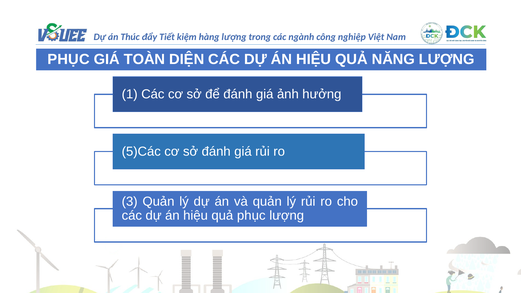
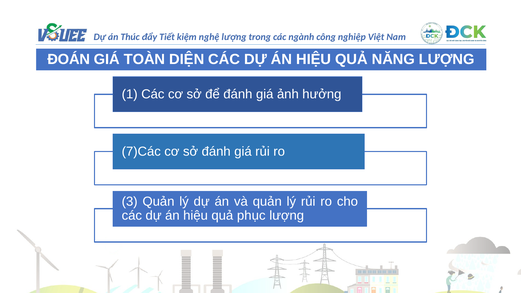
hàng: hàng -> nghệ
PHỤC at (69, 59): PHỤC -> ĐOÁN
5)Các: 5)Các -> 7)Các
